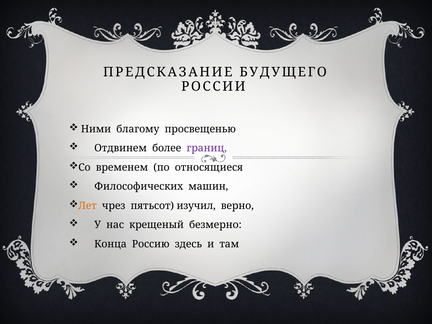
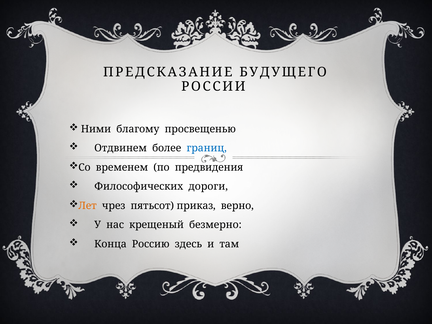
границ colour: purple -> blue
относящиеся: относящиеся -> предвидения
машин: машин -> дороги
изучил: изучил -> приказ
